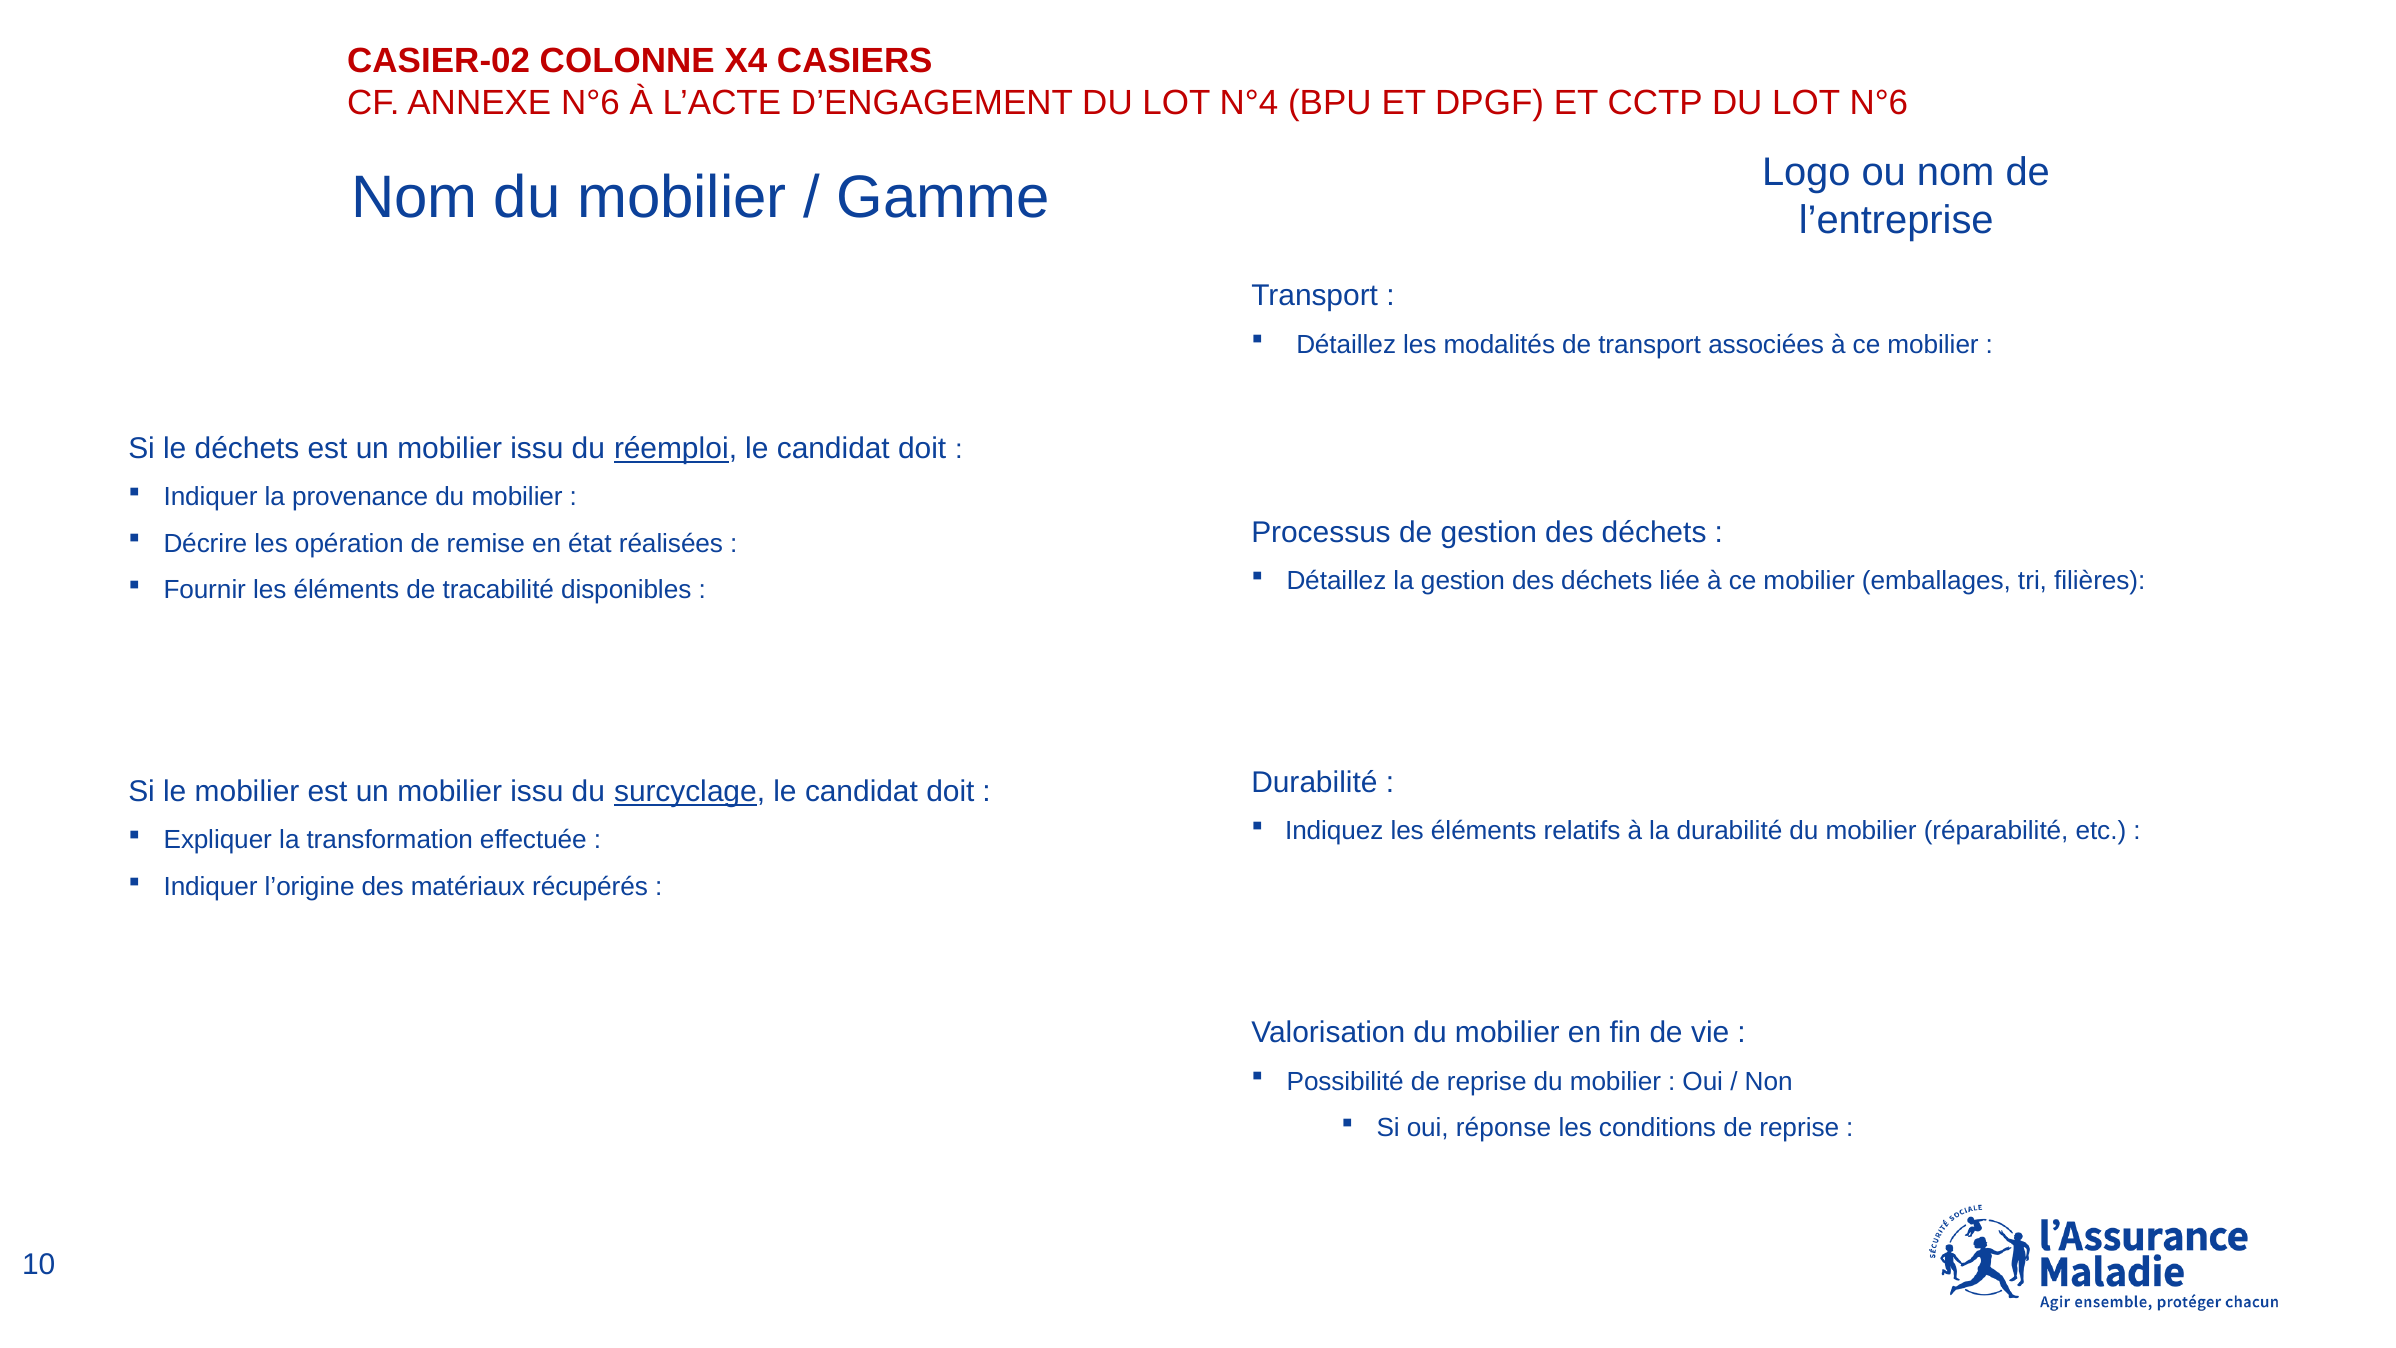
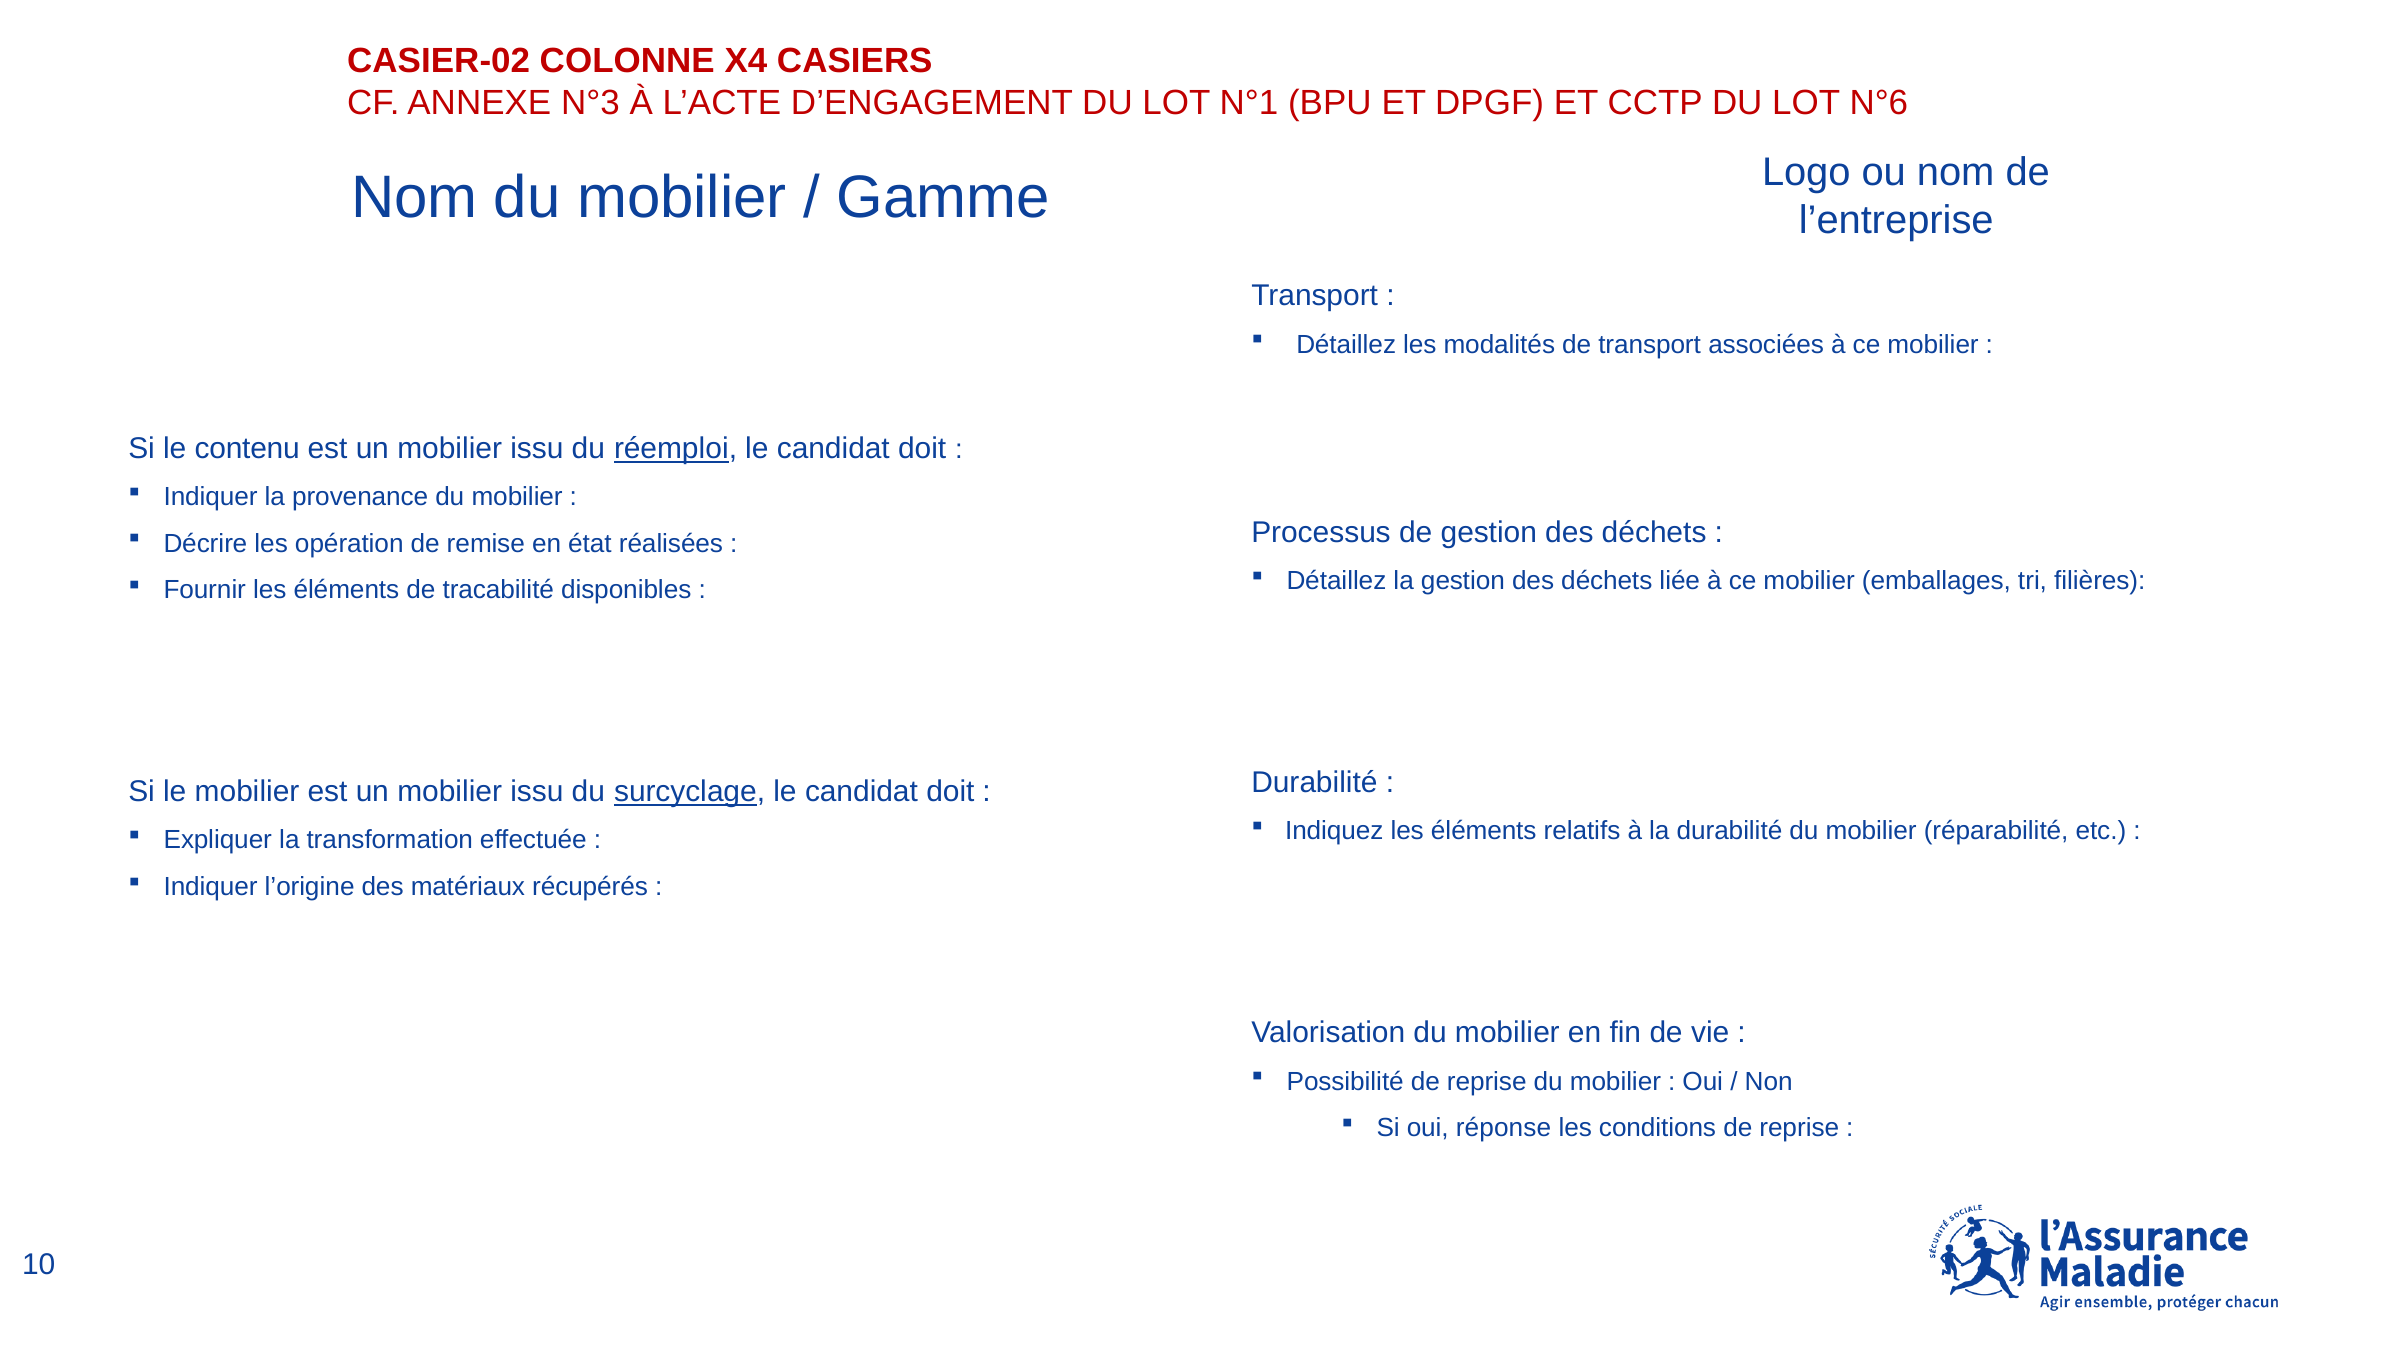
ANNEXE N°6: N°6 -> N°3
N°4: N°4 -> N°1
le déchets: déchets -> contenu
